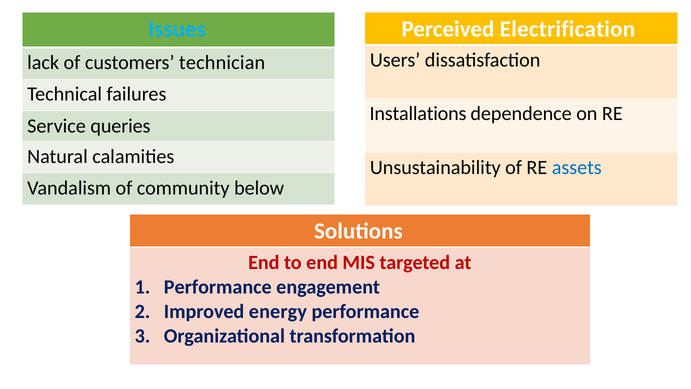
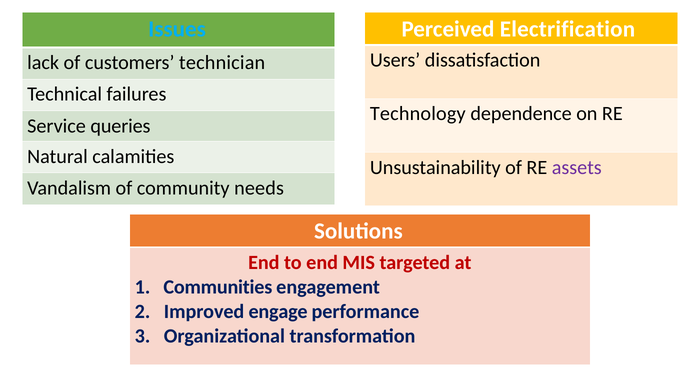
Installations: Installations -> Technology
assets colour: blue -> purple
below: below -> needs
Performance at (218, 287): Performance -> Communities
energy: energy -> engage
